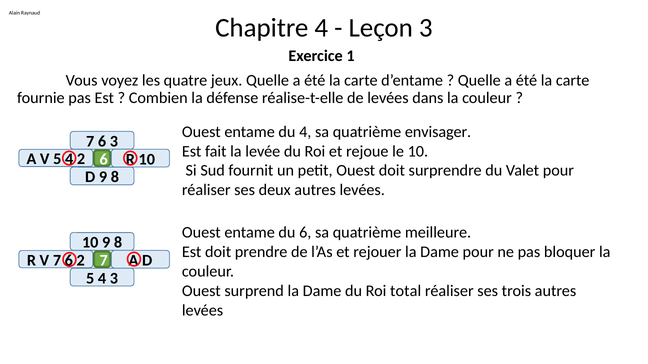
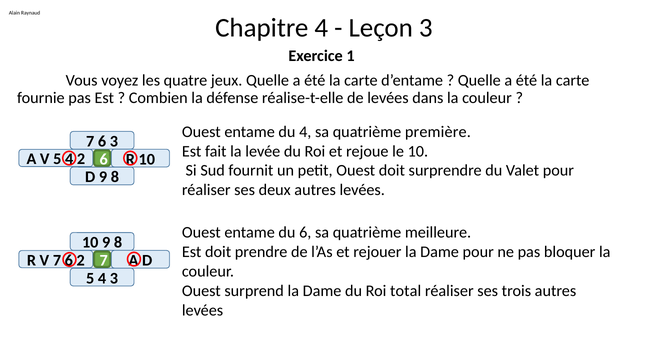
envisager: envisager -> première
